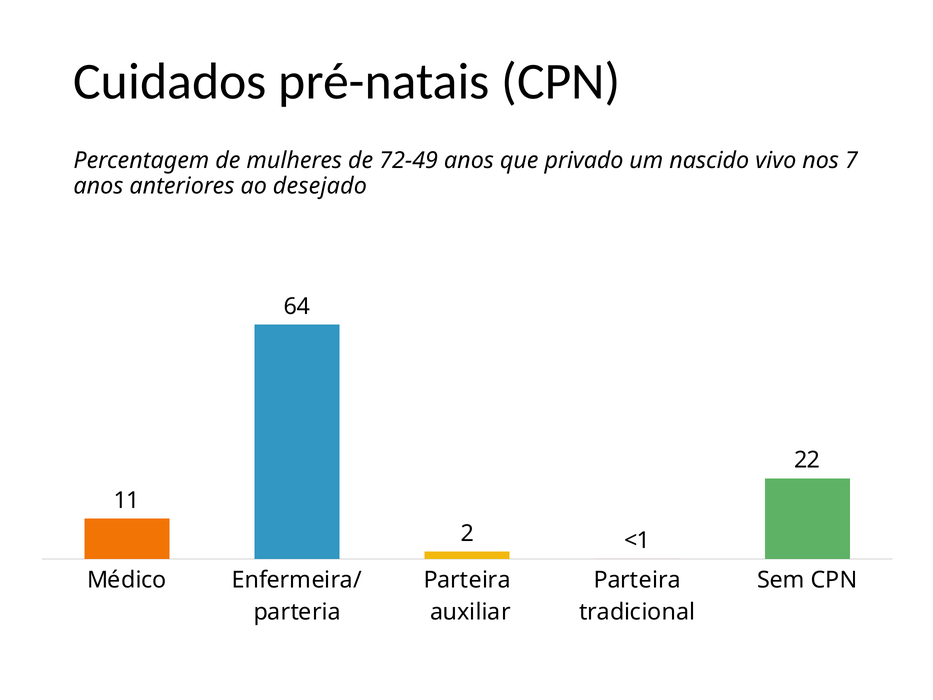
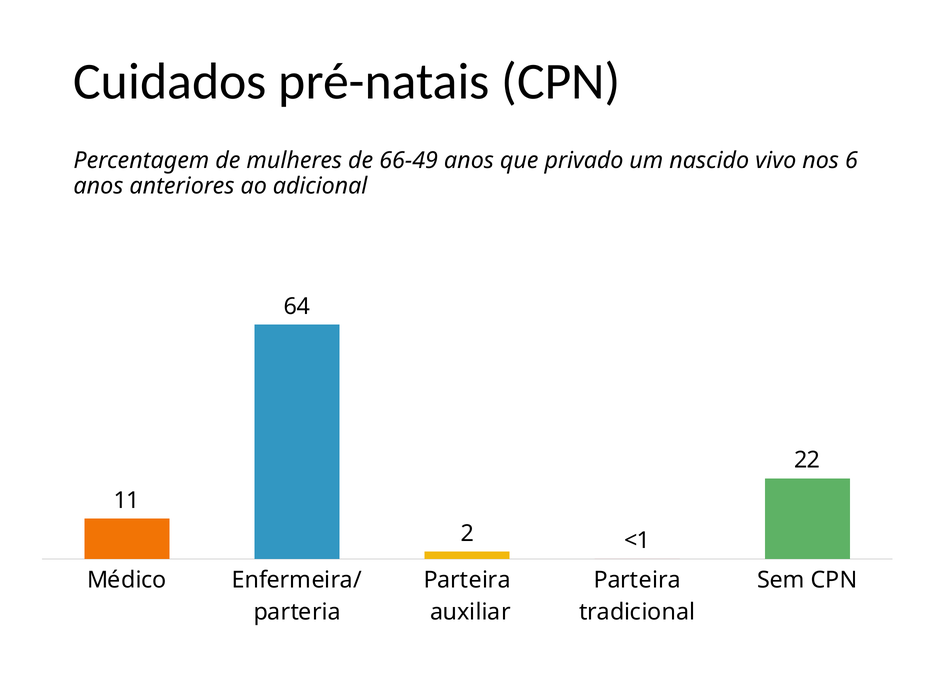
72-49: 72-49 -> 66-49
7: 7 -> 6
desejado: desejado -> adicional
